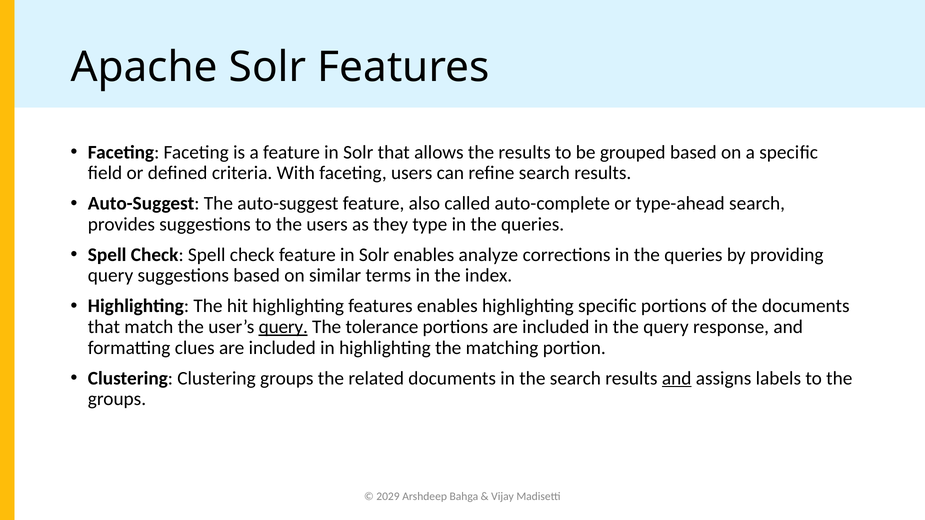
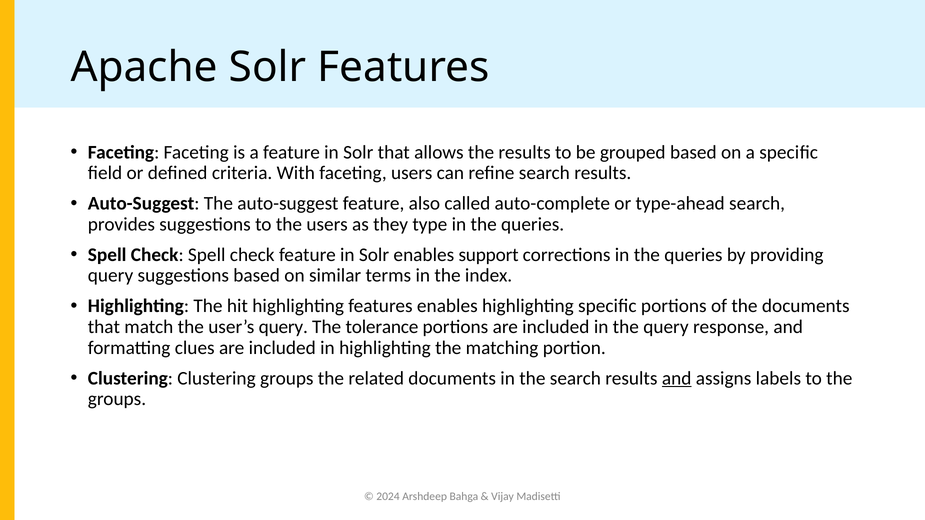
analyze: analyze -> support
query at (283, 327) underline: present -> none
2029: 2029 -> 2024
